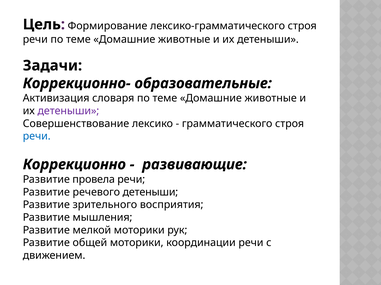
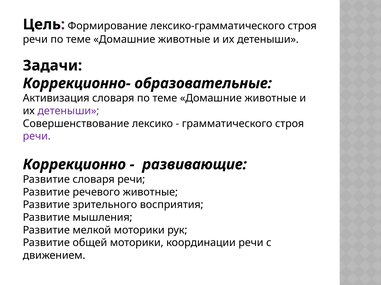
речи at (37, 137) colour: blue -> purple
Развитие провела: провела -> словаря
речевого детеныши: детеныши -> животные
